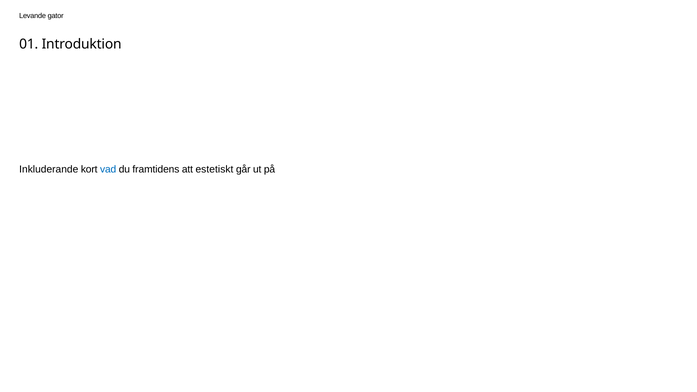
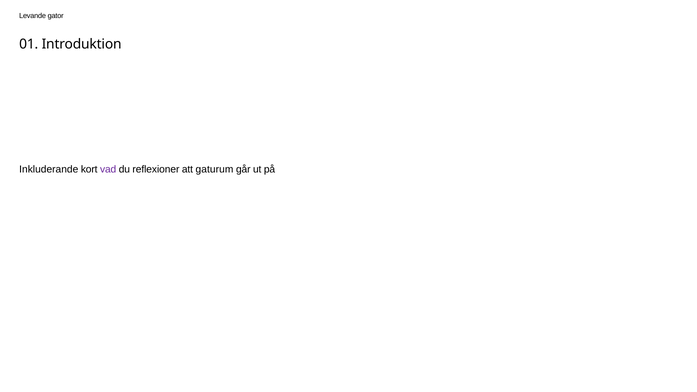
vad colour: blue -> purple
framtidens: framtidens -> reflexioner
estetiskt: estetiskt -> gaturum
